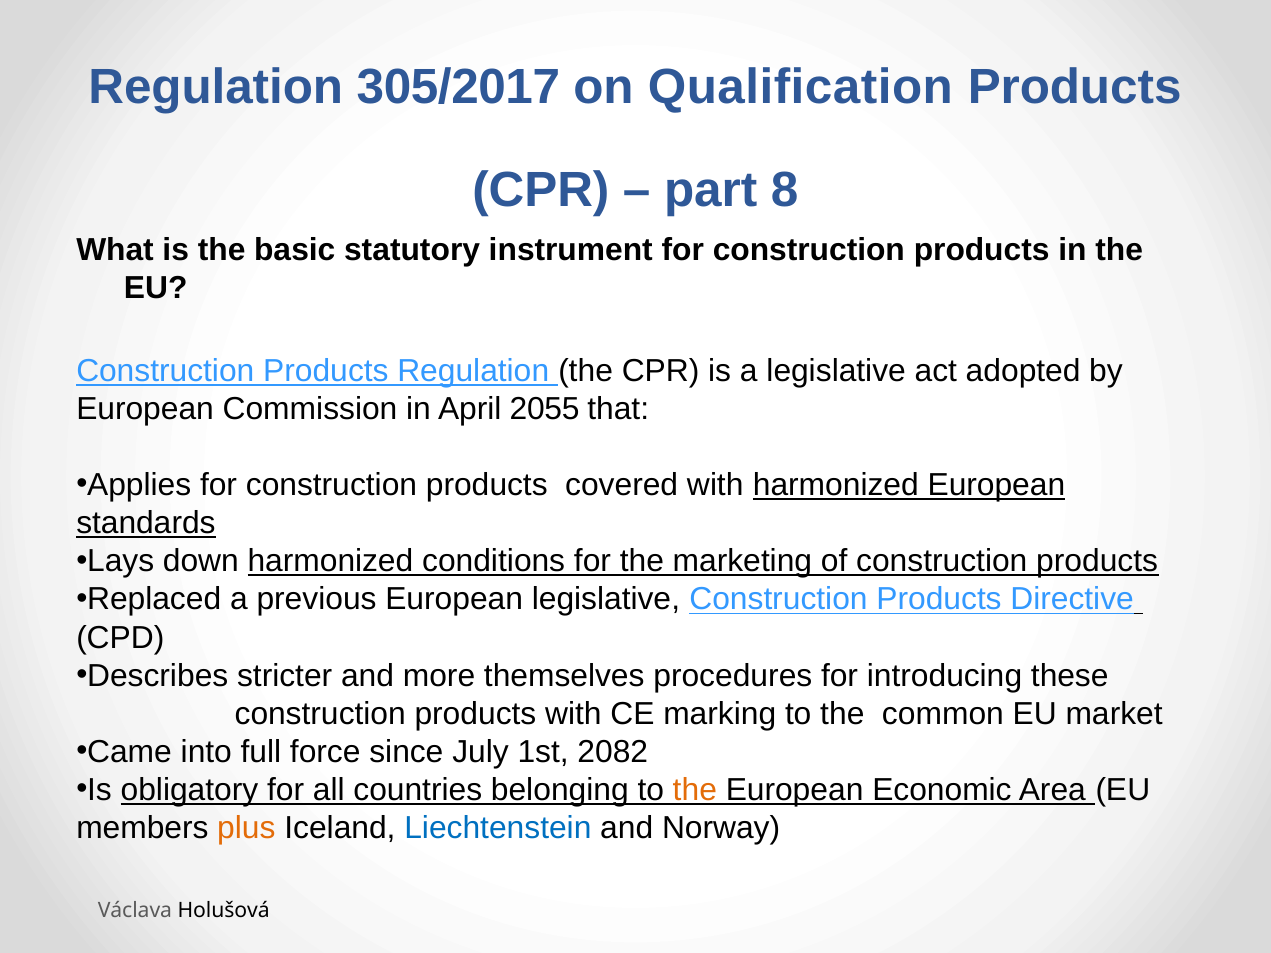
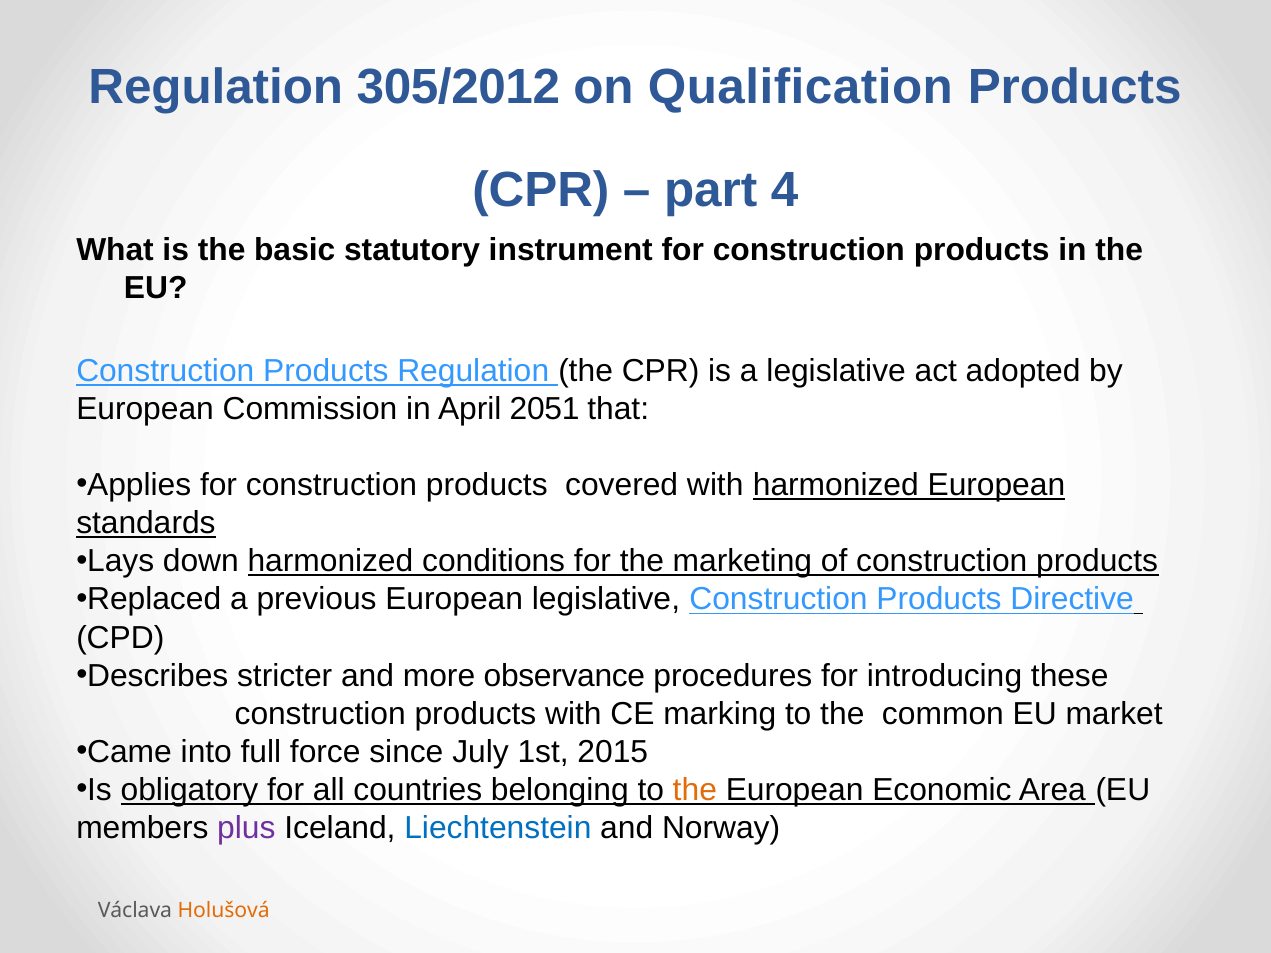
305/2017: 305/2017 -> 305/2012
8: 8 -> 4
2055: 2055 -> 2051
themselves: themselves -> observance
2082: 2082 -> 2015
plus colour: orange -> purple
Holušová colour: black -> orange
